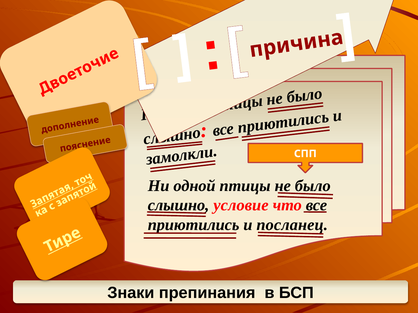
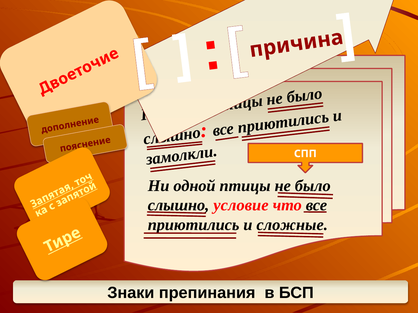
посланец: посланец -> сложные
